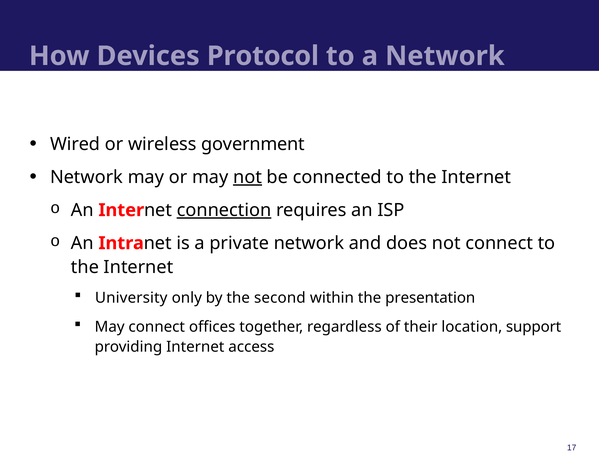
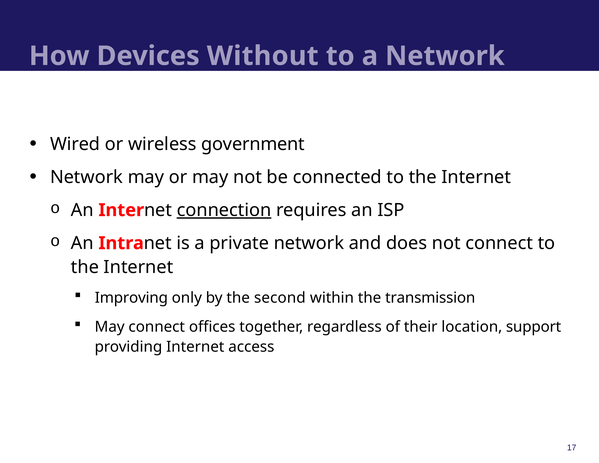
Protocol: Protocol -> Without
not at (248, 177) underline: present -> none
University: University -> Improving
presentation: presentation -> transmission
